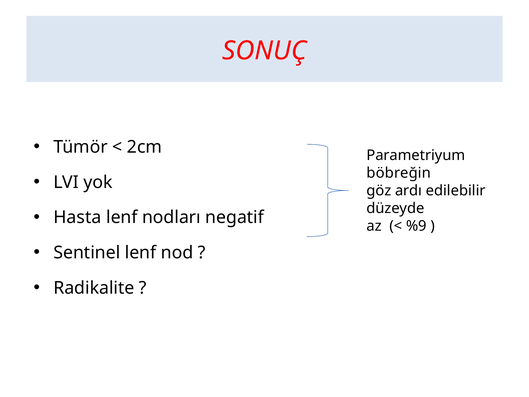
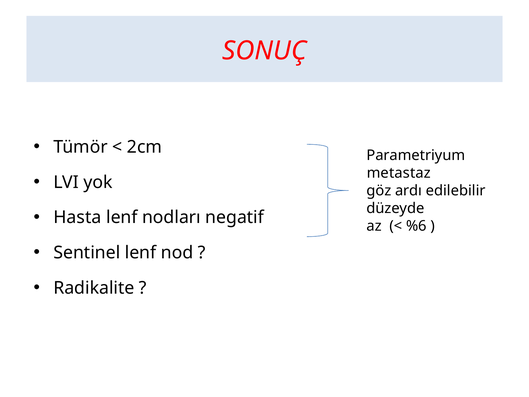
böbreğin: böbreğin -> metastaz
%9: %9 -> %6
